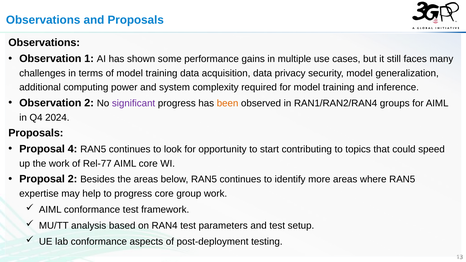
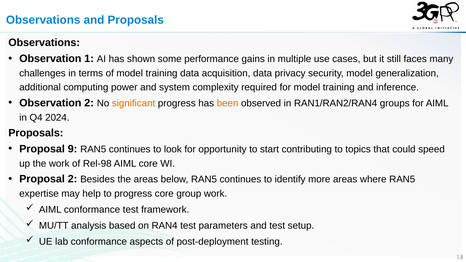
significant colour: purple -> orange
4: 4 -> 9
Rel-77: Rel-77 -> Rel-98
